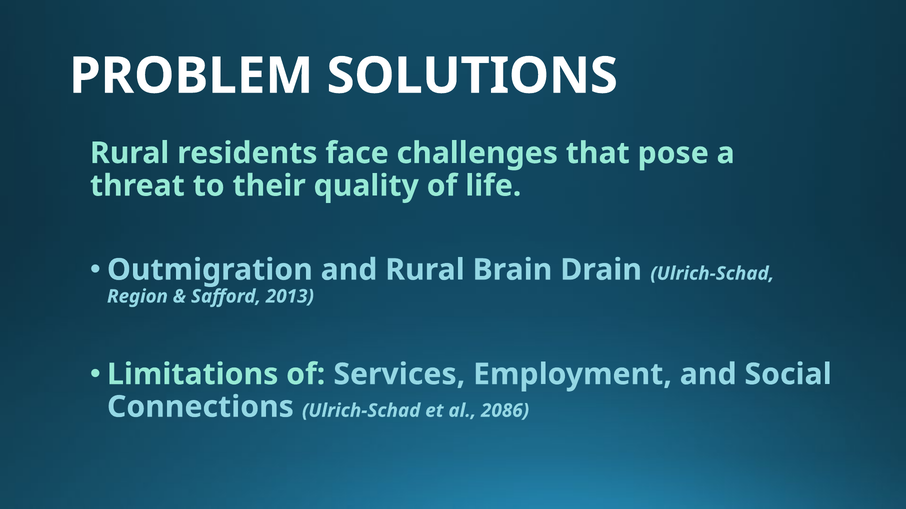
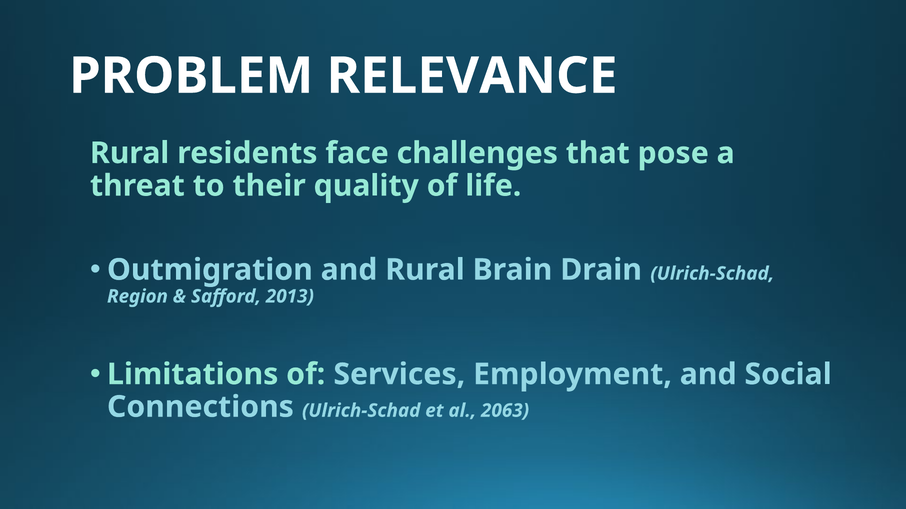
SOLUTIONS: SOLUTIONS -> RELEVANCE
2086: 2086 -> 2063
